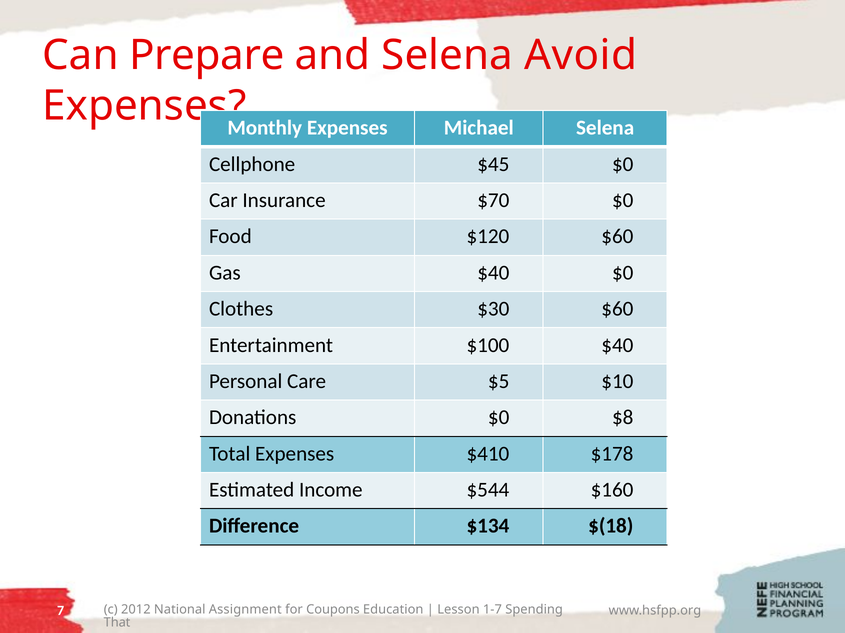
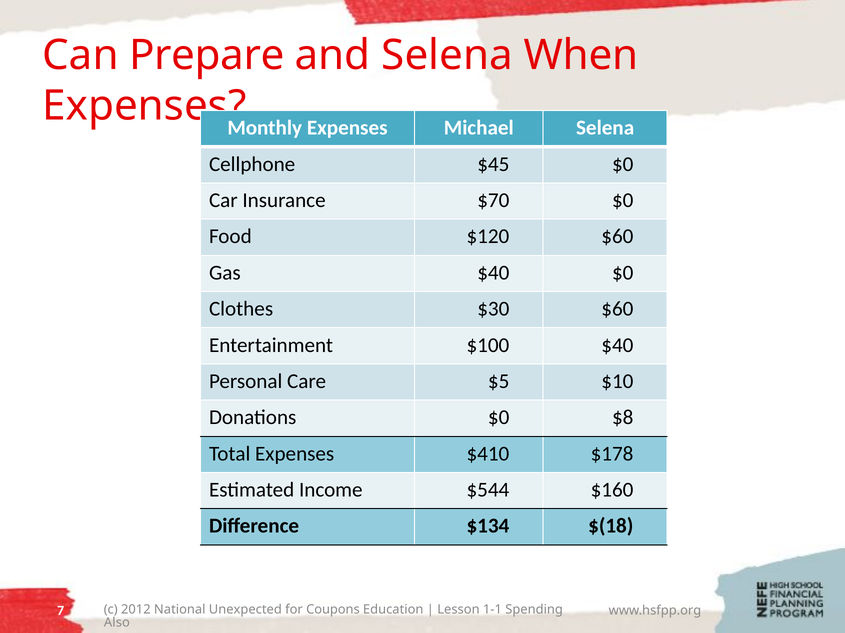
Avoid: Avoid -> When
Assignment: Assignment -> Unexpected
1-7: 1-7 -> 1-1
That: That -> Also
